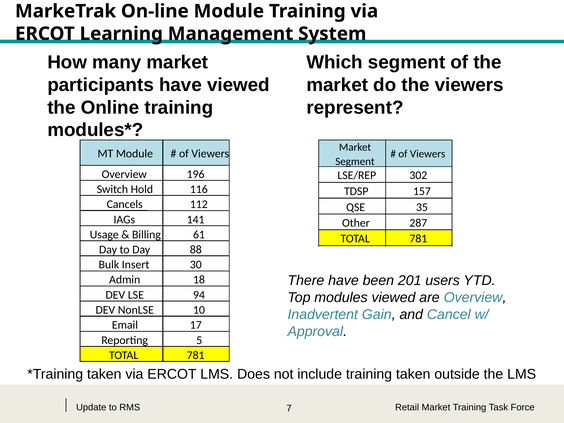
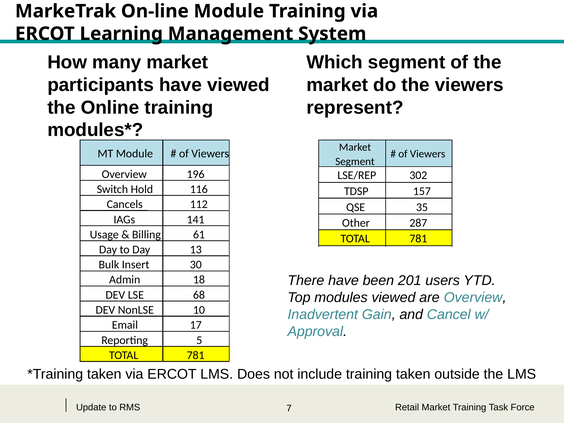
88: 88 -> 13
94: 94 -> 68
